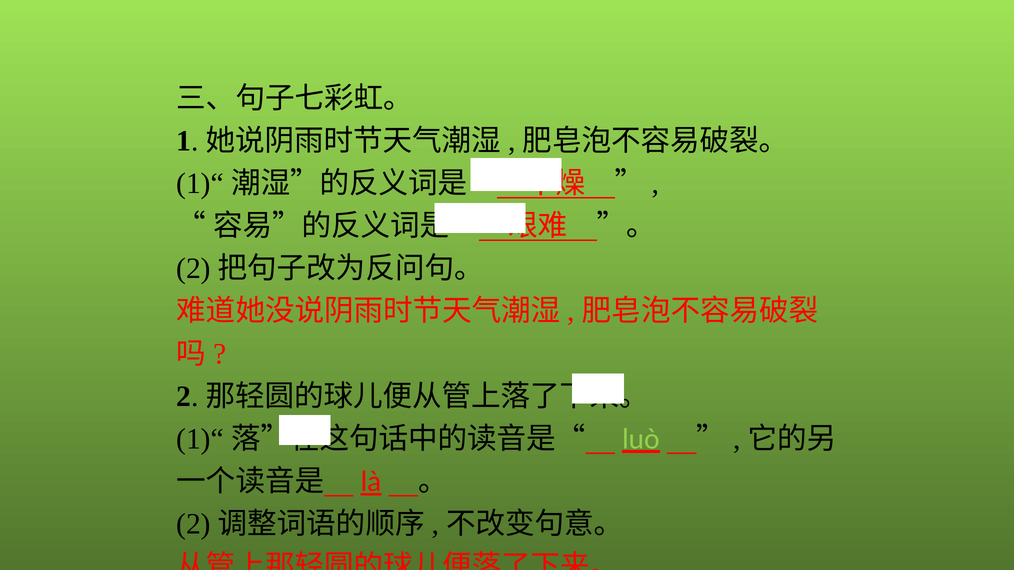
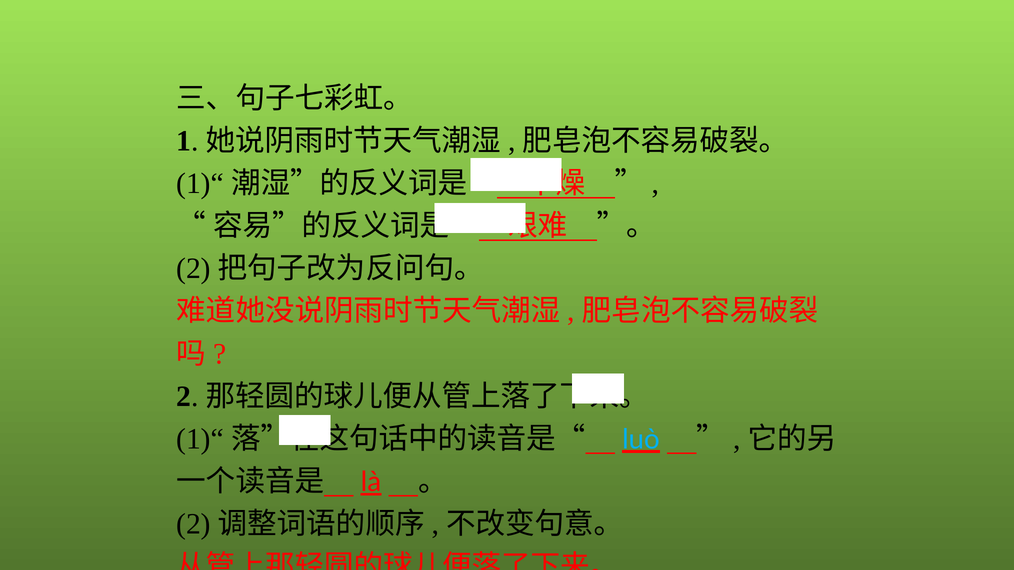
luò colour: light green -> light blue
